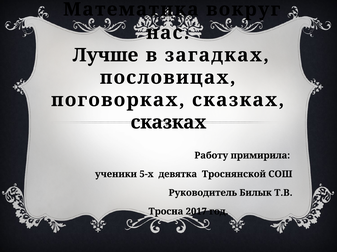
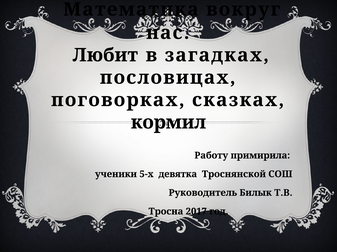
Лучше: Лучше -> Любит
сказках at (169, 123): сказках -> кормил
